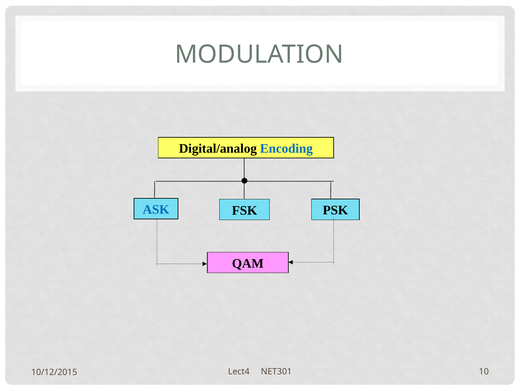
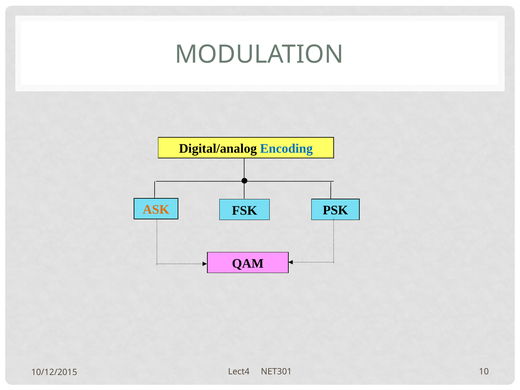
ASK colour: blue -> orange
